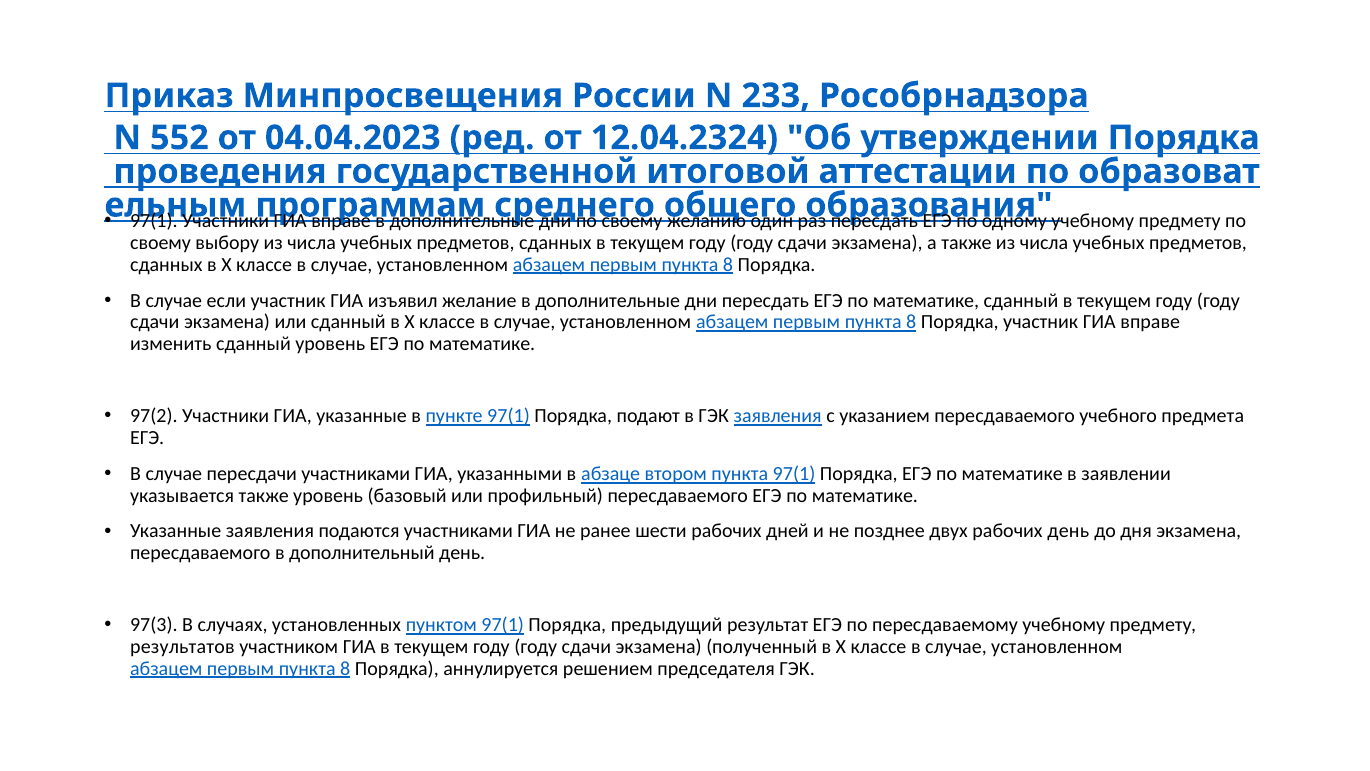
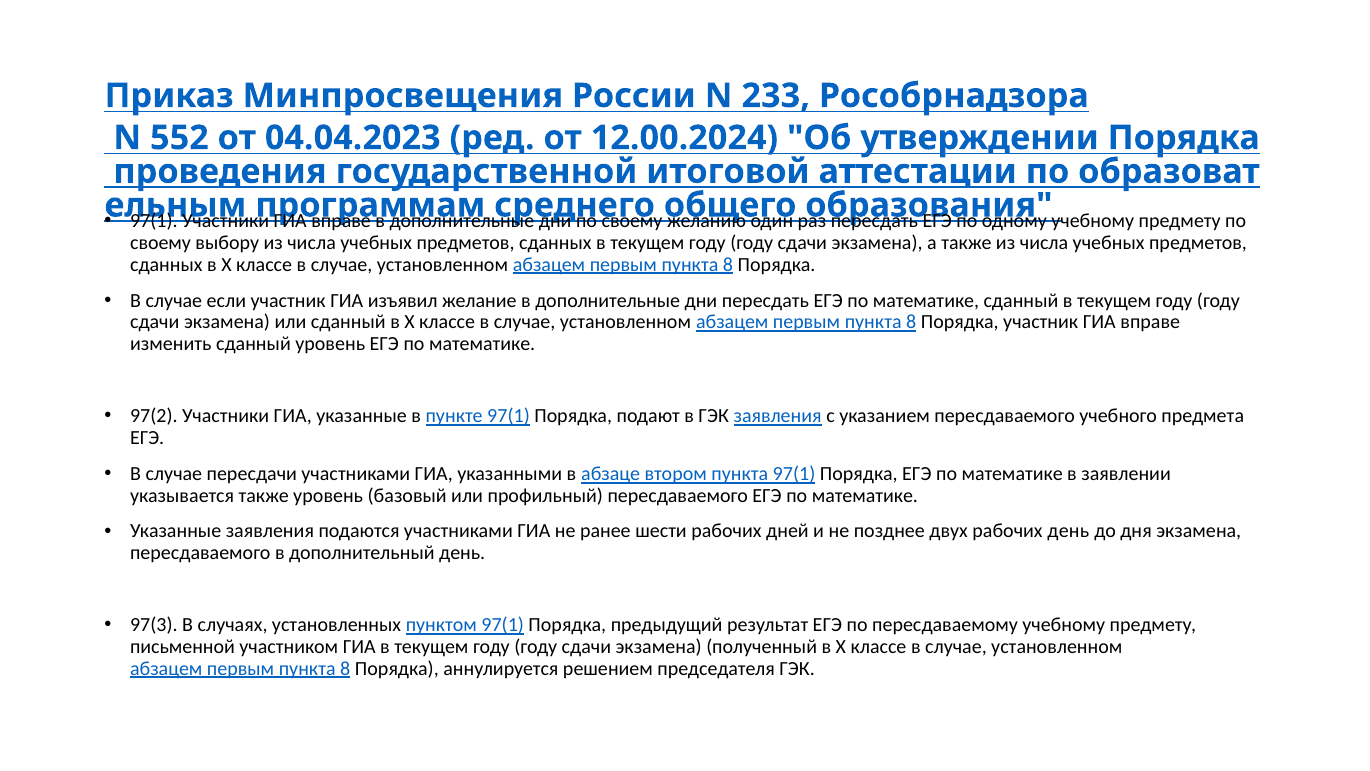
12.04.2324: 12.04.2324 -> 12.00.2024
результатов: результатов -> письменной
